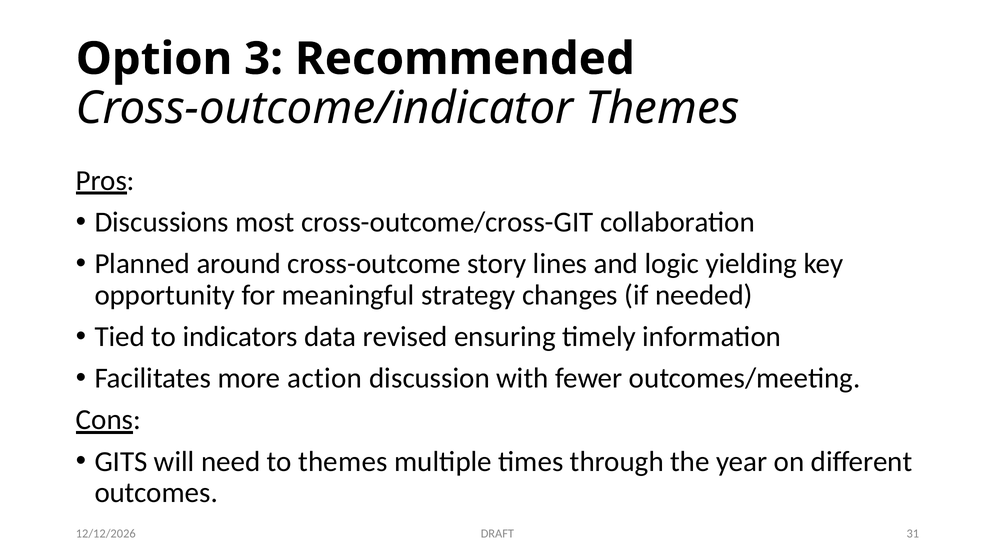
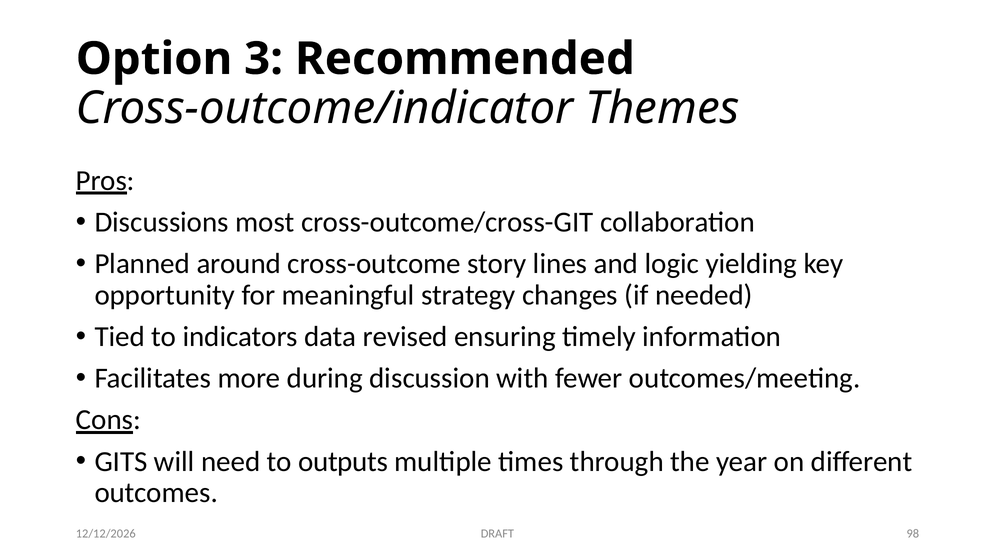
action: action -> during
to themes: themes -> outputs
31: 31 -> 98
